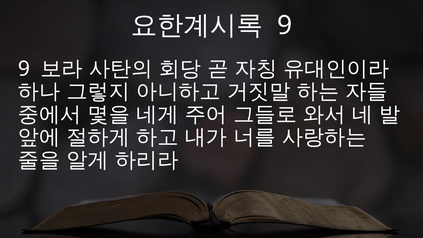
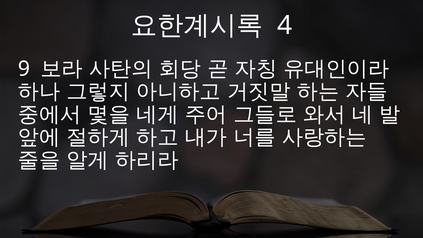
9 at (285, 25): 9 -> 4
